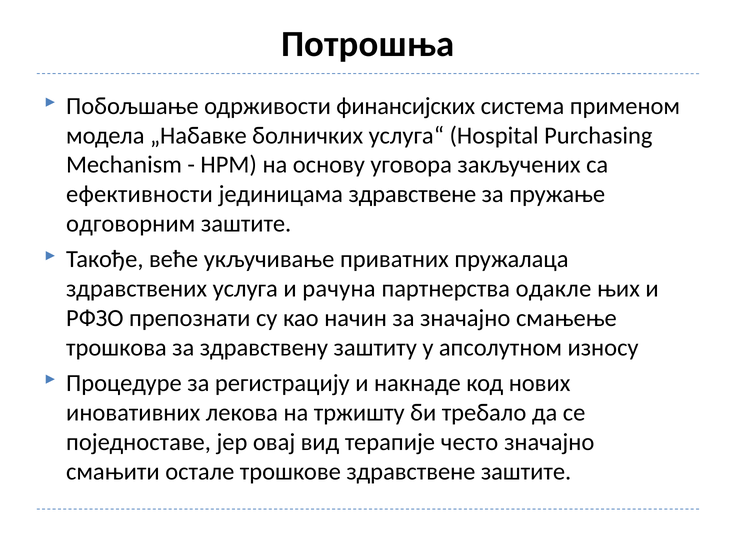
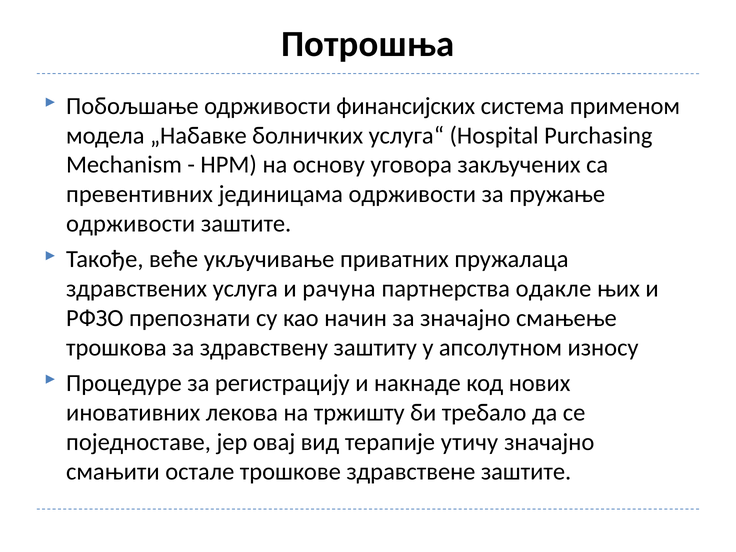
ефективности: ефективности -> превентивних
јединицама здравствене: здравствене -> одрживости
одговорним at (131, 224): одговорним -> одрживости
често: често -> утичу
